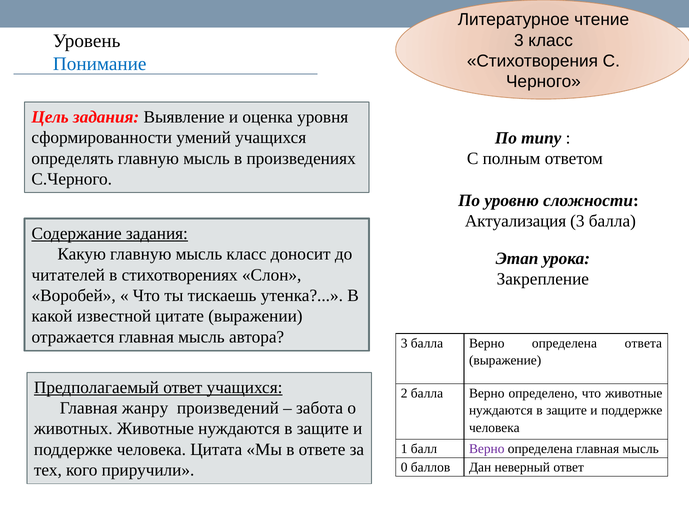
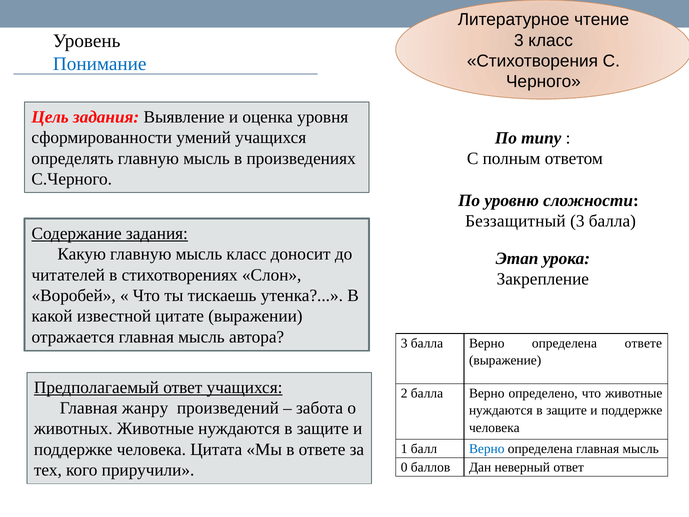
Актуализация: Актуализация -> Беззащитный
определена ответа: ответа -> ответе
Верно at (487, 449) colour: purple -> blue
